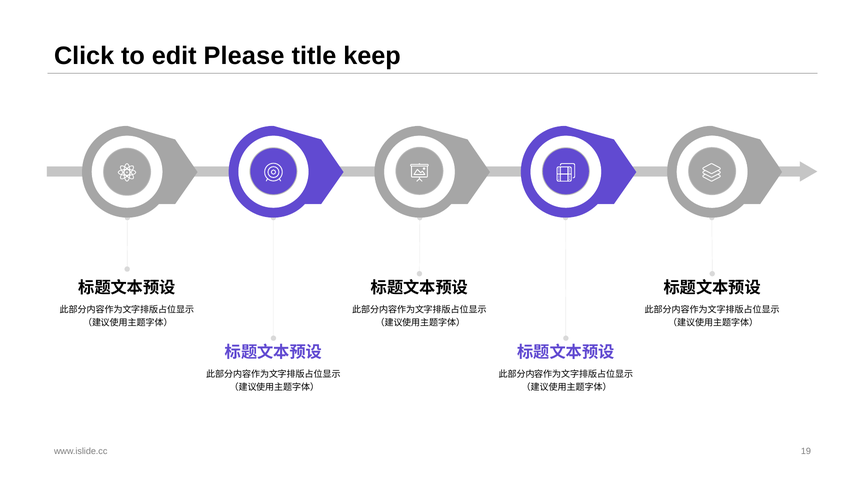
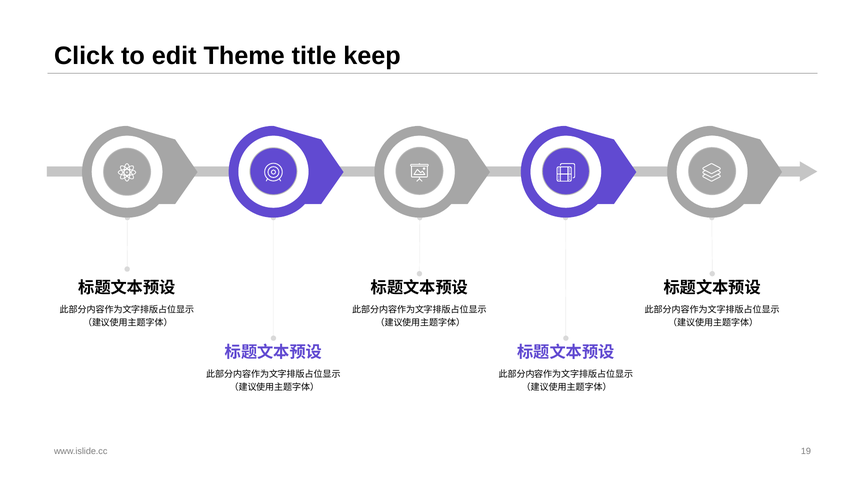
Please: Please -> Theme
